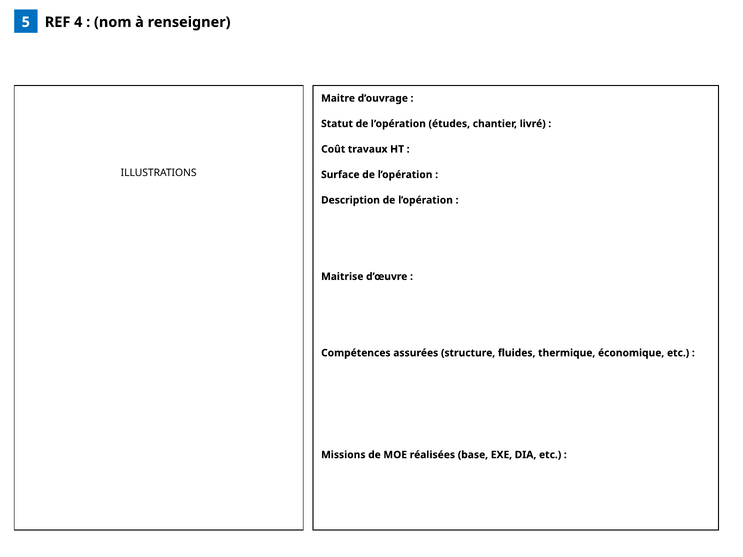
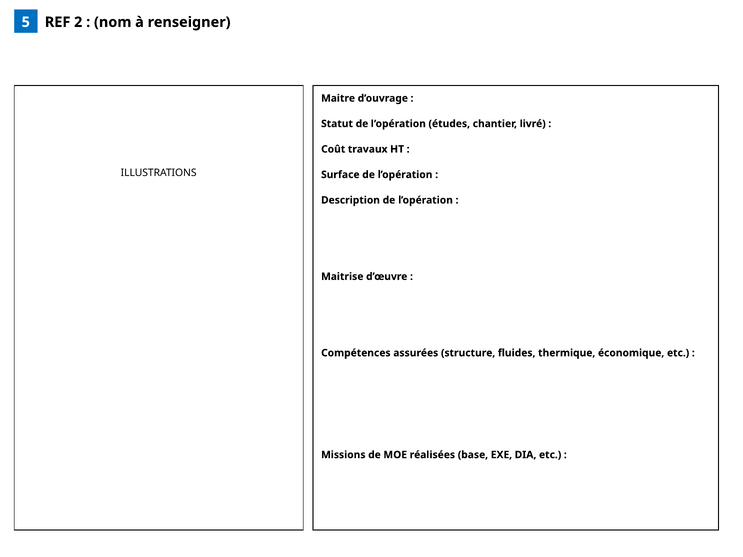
4: 4 -> 2
